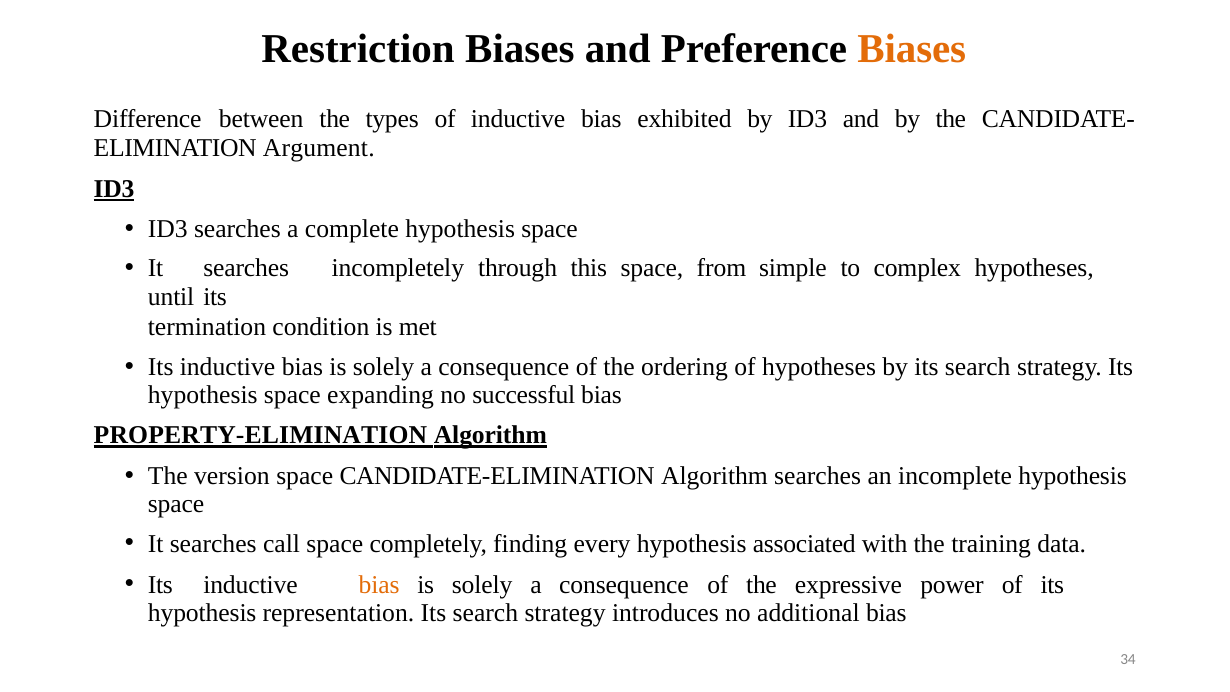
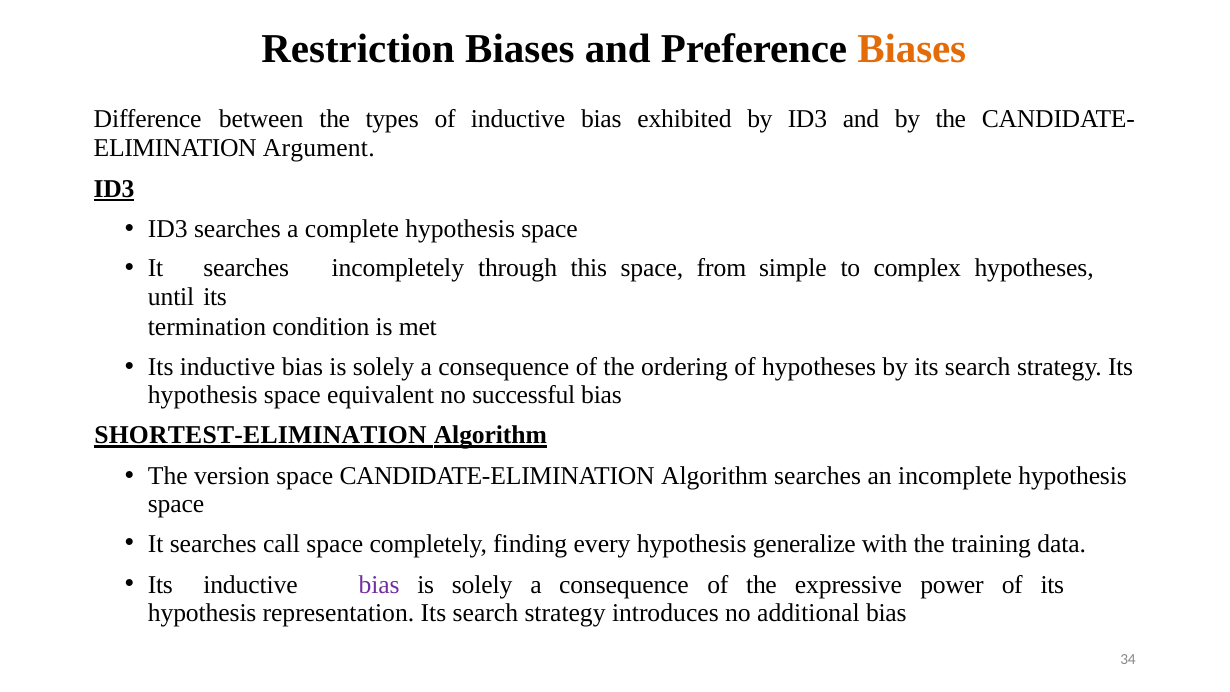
expanding: expanding -> equivalent
PROPERTY-ELIMINATION: PROPERTY-ELIMINATION -> SHORTEST-ELIMINATION
associated: associated -> generalize
bias at (379, 585) colour: orange -> purple
